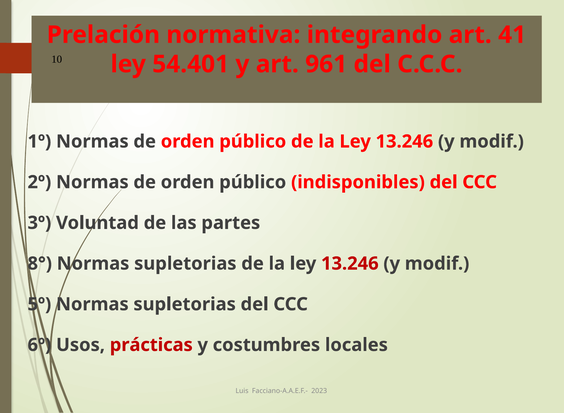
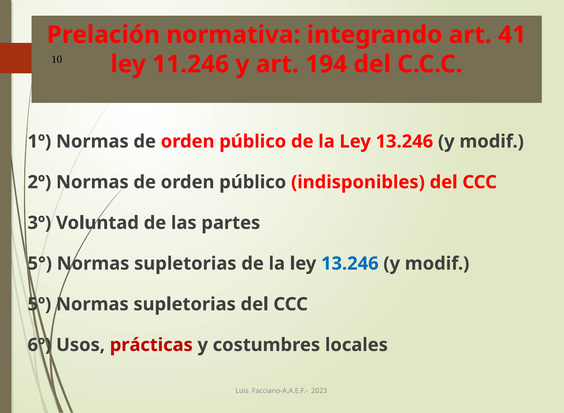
54.401: 54.401 -> 11.246
961: 961 -> 194
8°: 8° -> 5°
13.246 at (350, 263) colour: red -> blue
